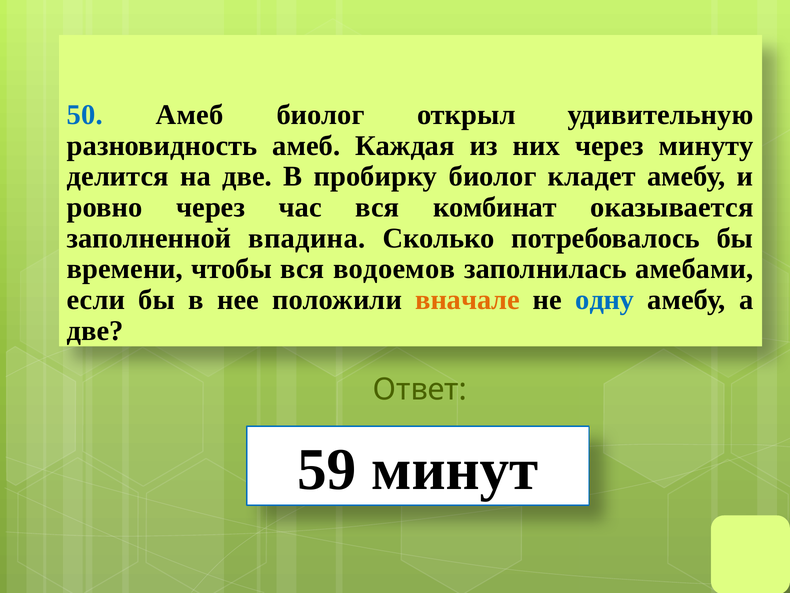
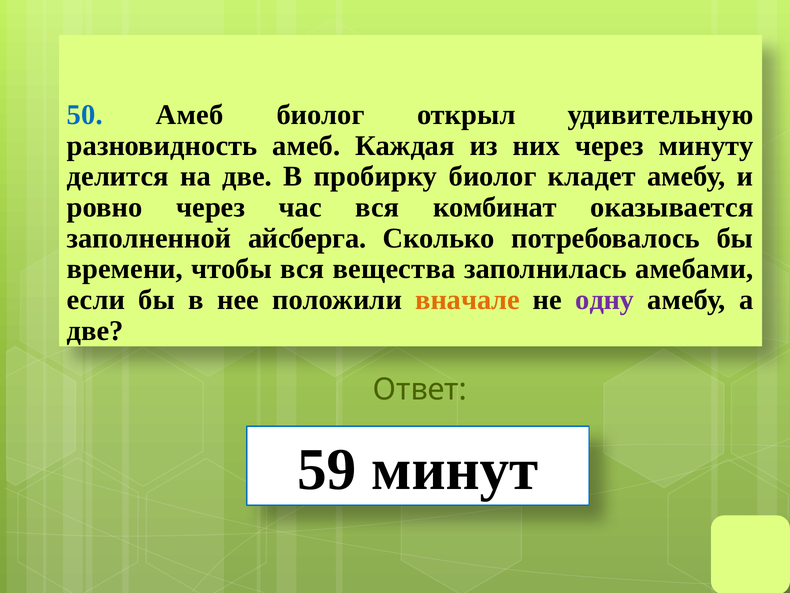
впадина: впадина -> айсберга
водоемов: водоемов -> вещества
одну colour: blue -> purple
